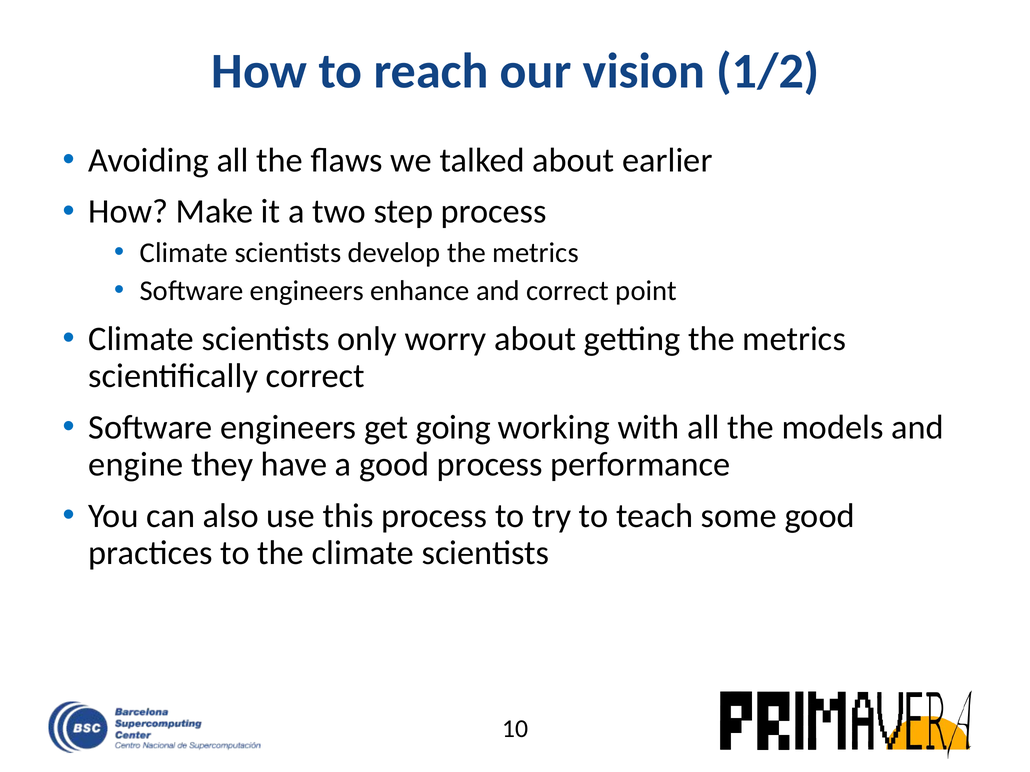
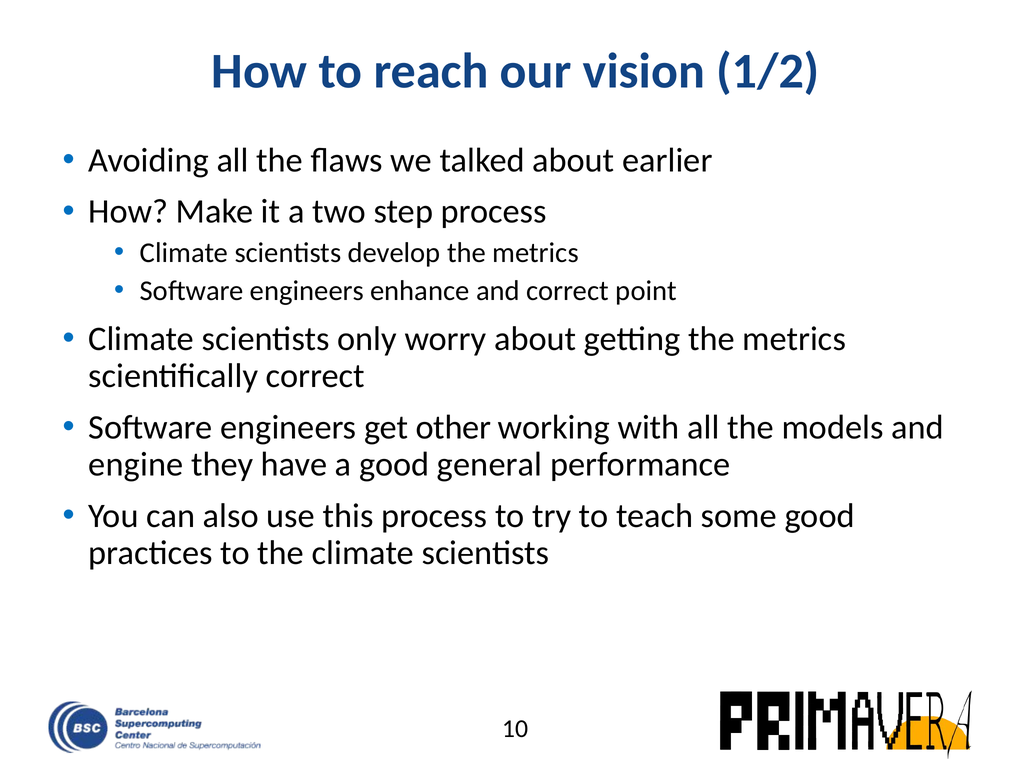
going: going -> other
good process: process -> general
